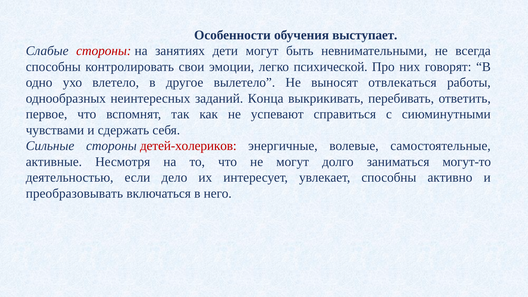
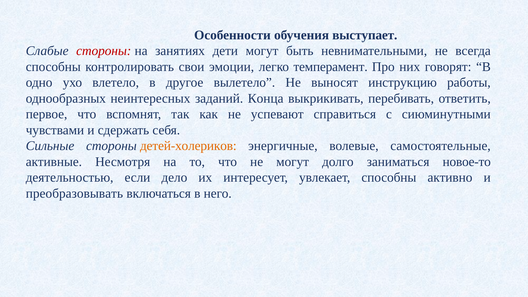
психической: психической -> темперамент
отвлекаться: отвлекаться -> инструкцию
детей-холериков colour: red -> orange
могут-то: могут-то -> новое-то
